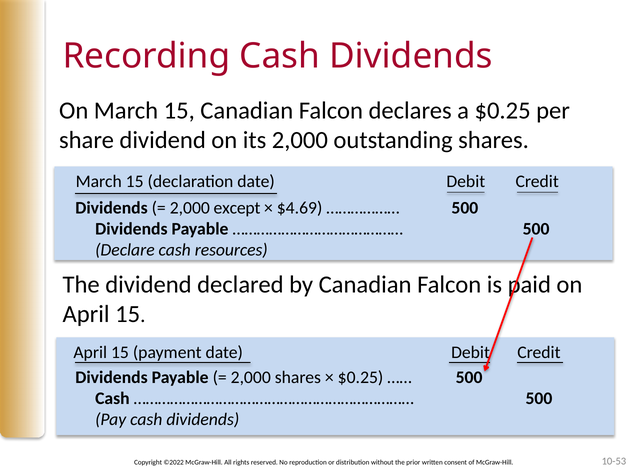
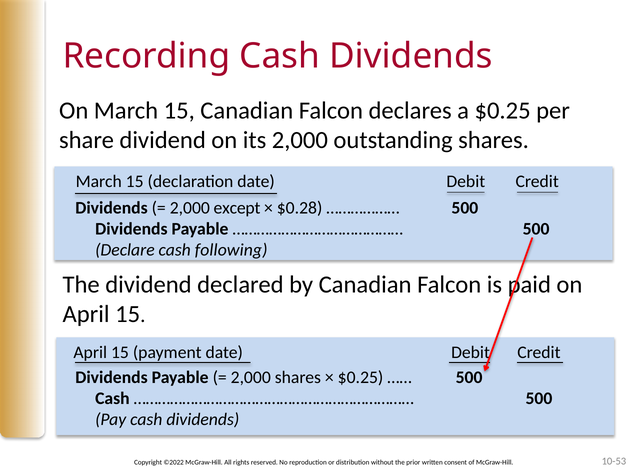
$4.69: $4.69 -> $0.28
resources: resources -> following
